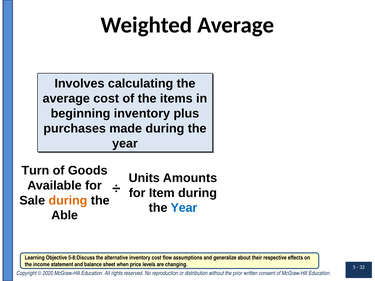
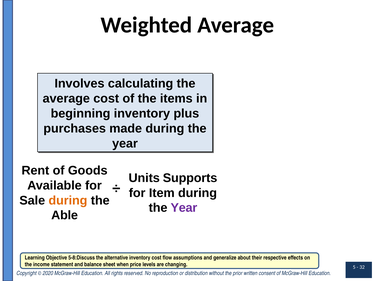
Turn: Turn -> Rent
Amounts: Amounts -> Supports
Year at (184, 208) colour: blue -> purple
